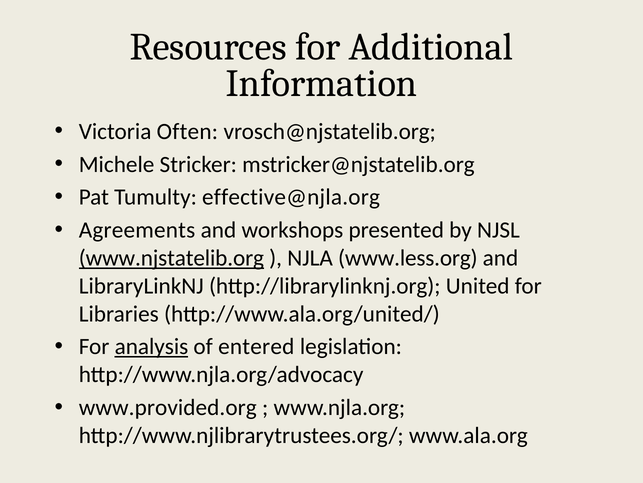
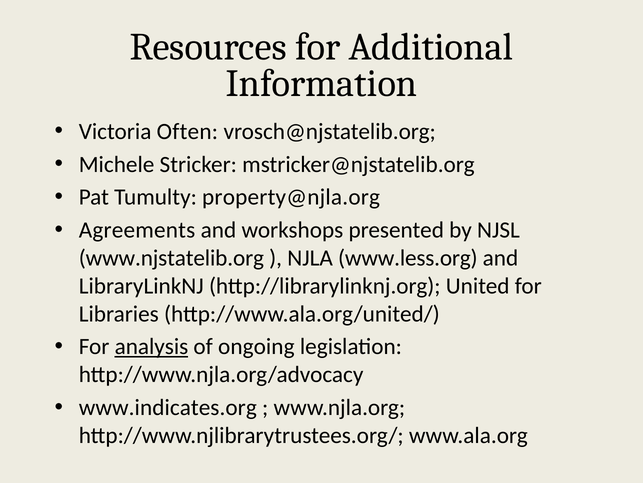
effective@njla.org: effective@njla.org -> property@njla.org
www.njstatelib.org underline: present -> none
entered: entered -> ongoing
www.provided.org: www.provided.org -> www.indicates.org
